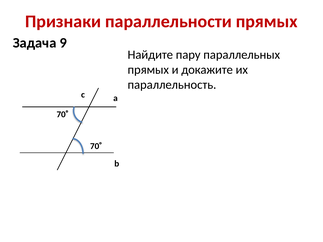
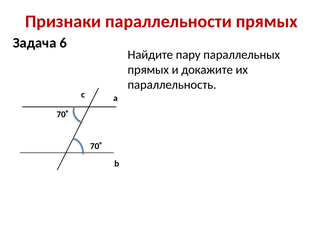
9: 9 -> 6
